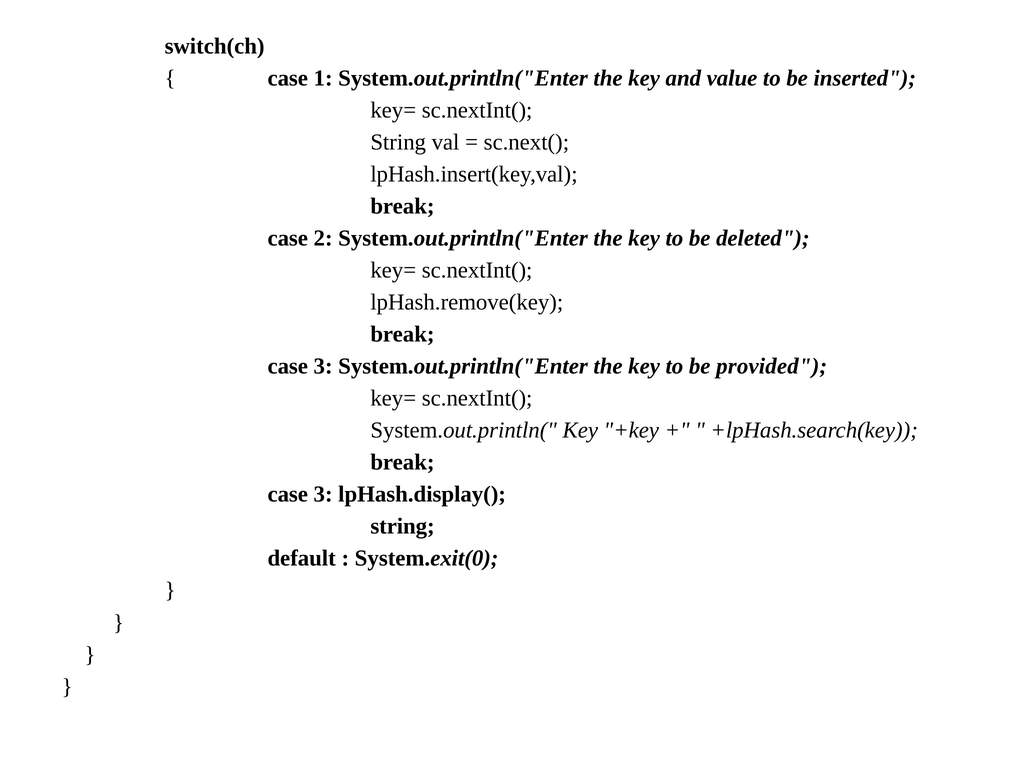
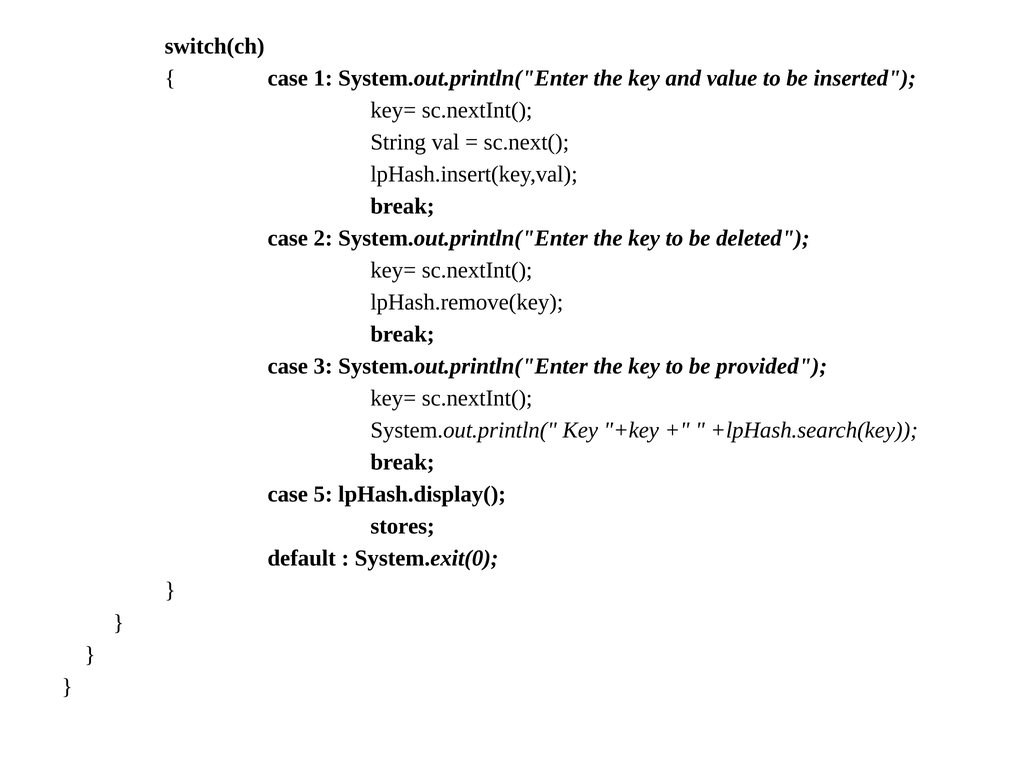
3 at (323, 494): 3 -> 5
string at (403, 526): string -> stores
